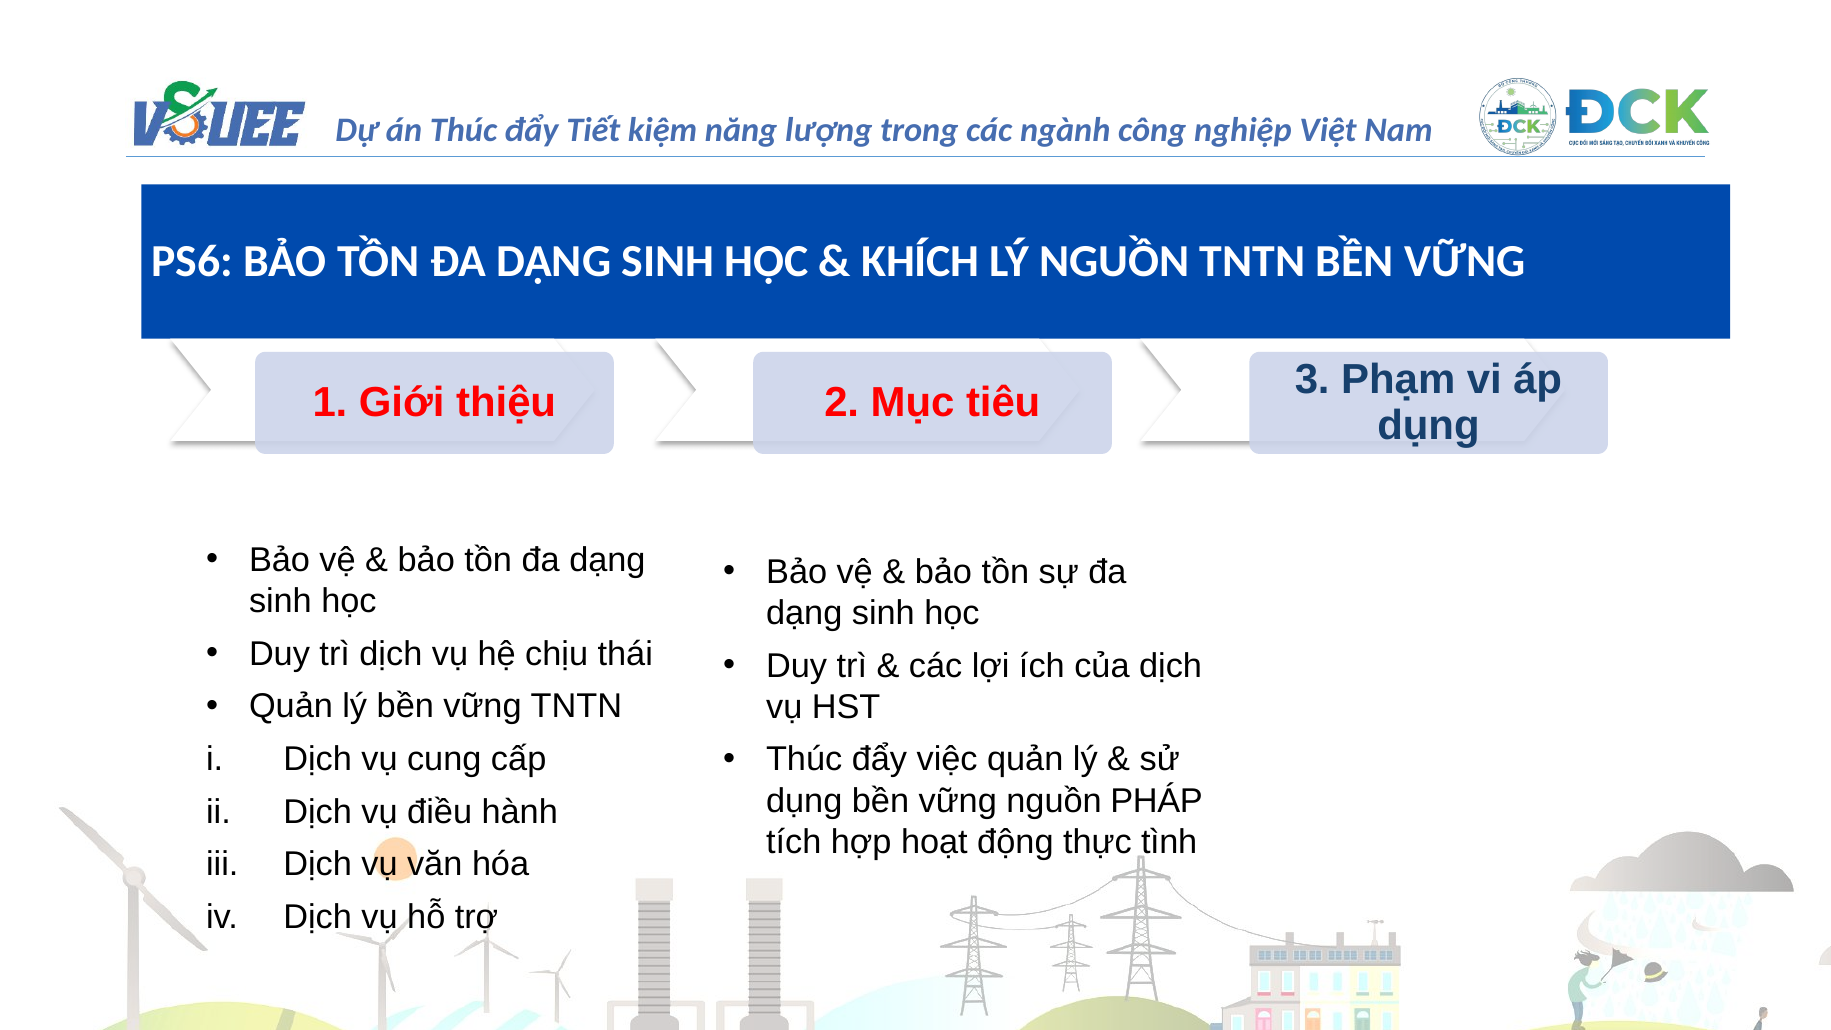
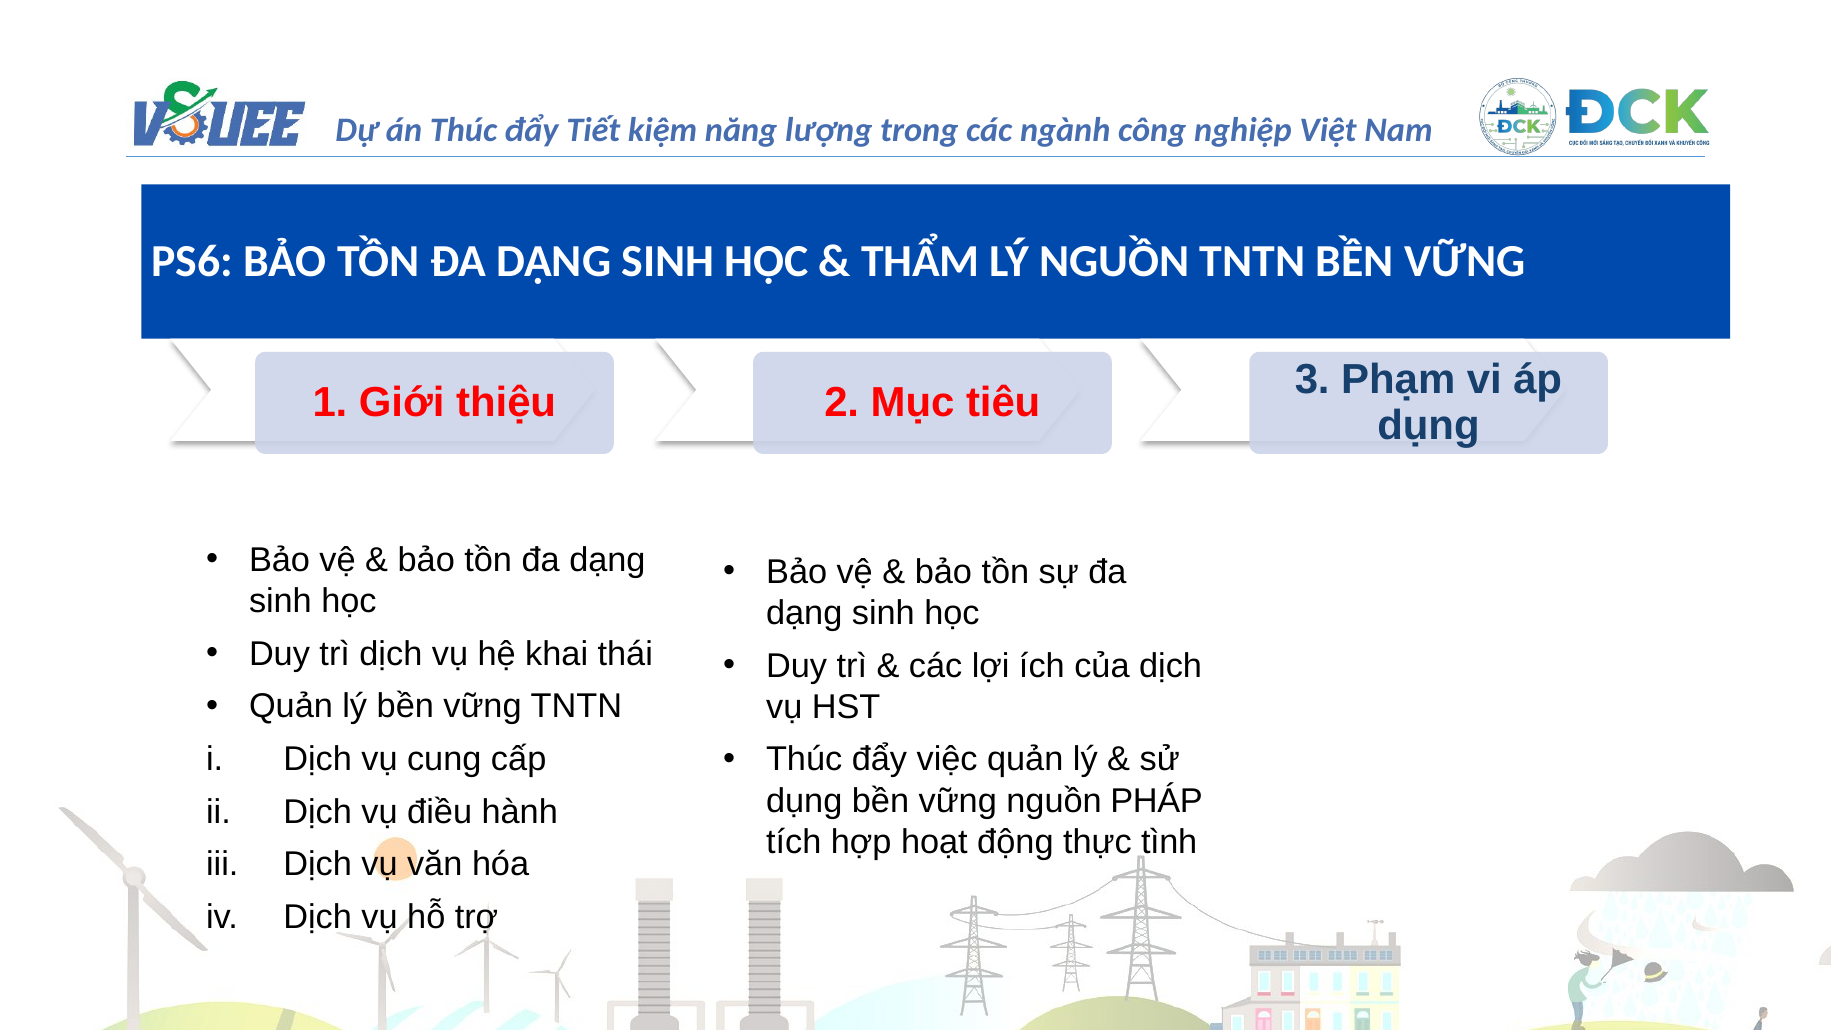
KHÍCH: KHÍCH -> THẨM
chịu: chịu -> khai
